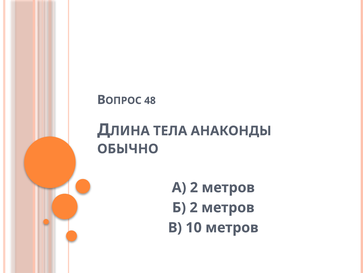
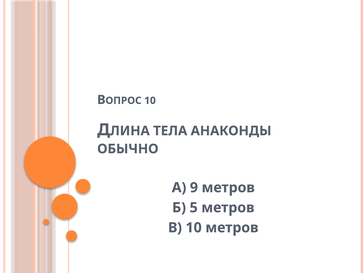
48 at (150, 100): 48 -> 10
А 2: 2 -> 9
Б 2: 2 -> 5
